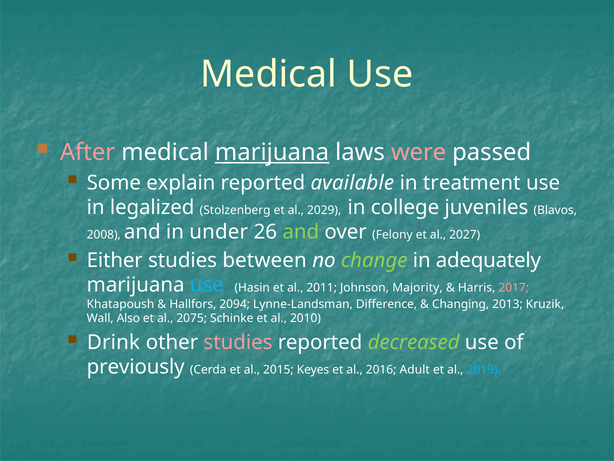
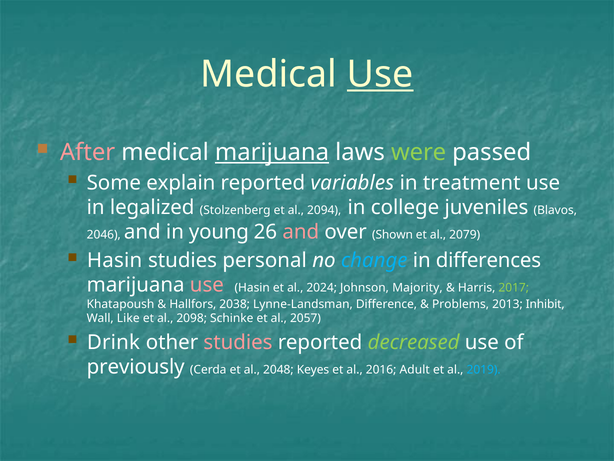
Use at (380, 74) underline: none -> present
were colour: pink -> light green
available: available -> variables
2029: 2029 -> 2094
2008: 2008 -> 2046
under: under -> young
and at (301, 232) colour: light green -> pink
Felony: Felony -> Shown
2027: 2027 -> 2079
Either at (115, 260): Either -> Hasin
between: between -> personal
change colour: light green -> light blue
adequately: adequately -> differences
use at (207, 285) colour: light blue -> pink
2011: 2011 -> 2024
2017 colour: pink -> light green
2094: 2094 -> 2038
Changing: Changing -> Problems
Kruzik: Kruzik -> Inhibit
Also: Also -> Like
2075: 2075 -> 2098
2010: 2010 -> 2057
2015: 2015 -> 2048
